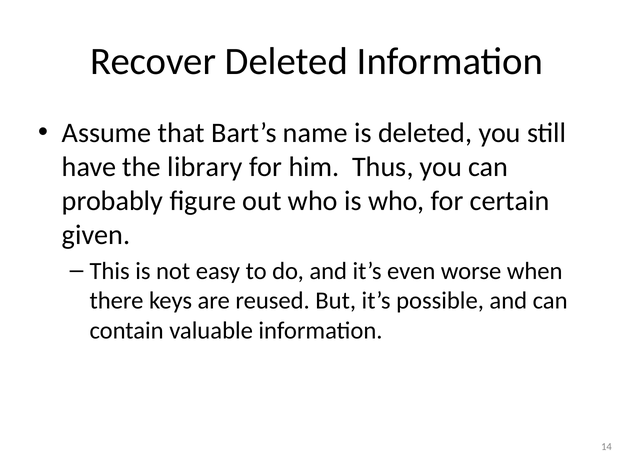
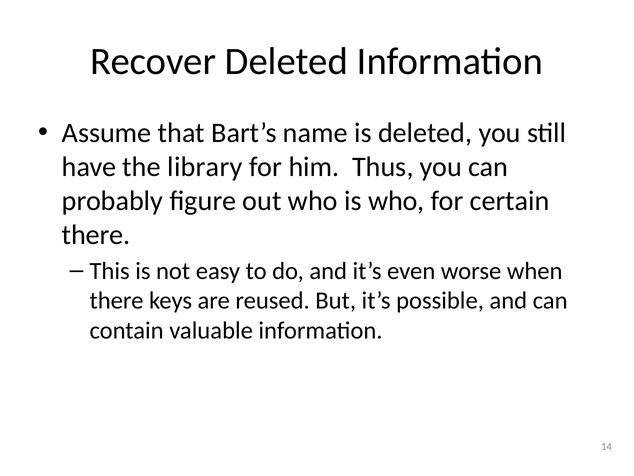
given at (96, 234): given -> there
